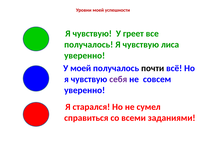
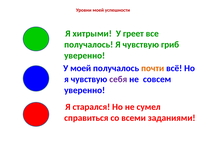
чувствую at (92, 34): чувствую -> хитрыми
лиса: лиса -> гриб
почти colour: black -> orange
